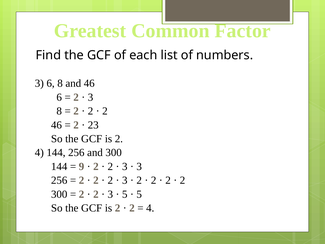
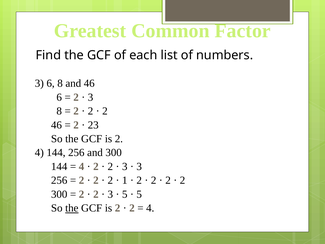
9 at (81, 166): 9 -> 4
3 at (125, 180): 3 -> 1
the at (72, 208) underline: none -> present
